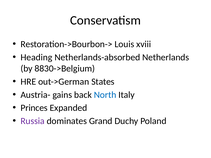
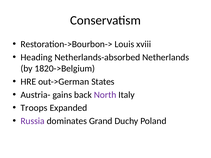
8830->Belgium: 8830->Belgium -> 1820->Belgium
North colour: blue -> purple
Princes: Princes -> Troops
